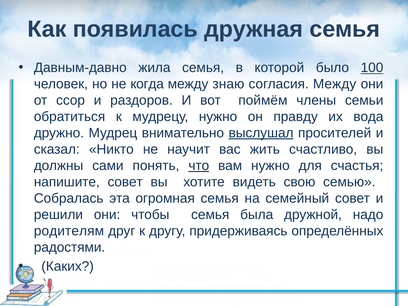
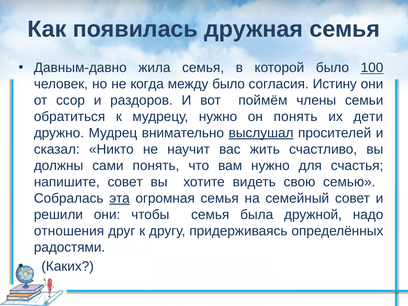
между знаю: знаю -> было
согласия Между: Между -> Истину
он правду: правду -> понять
вода: вода -> дети
что underline: present -> none
эта underline: none -> present
родителям: родителям -> отношения
